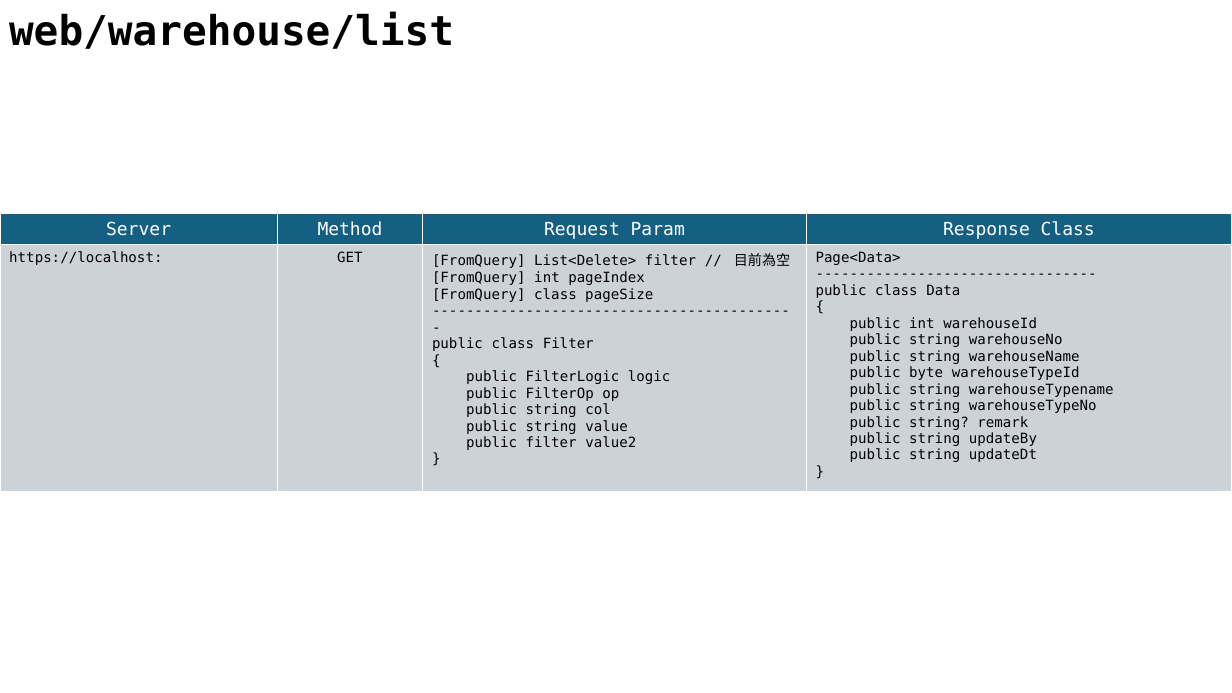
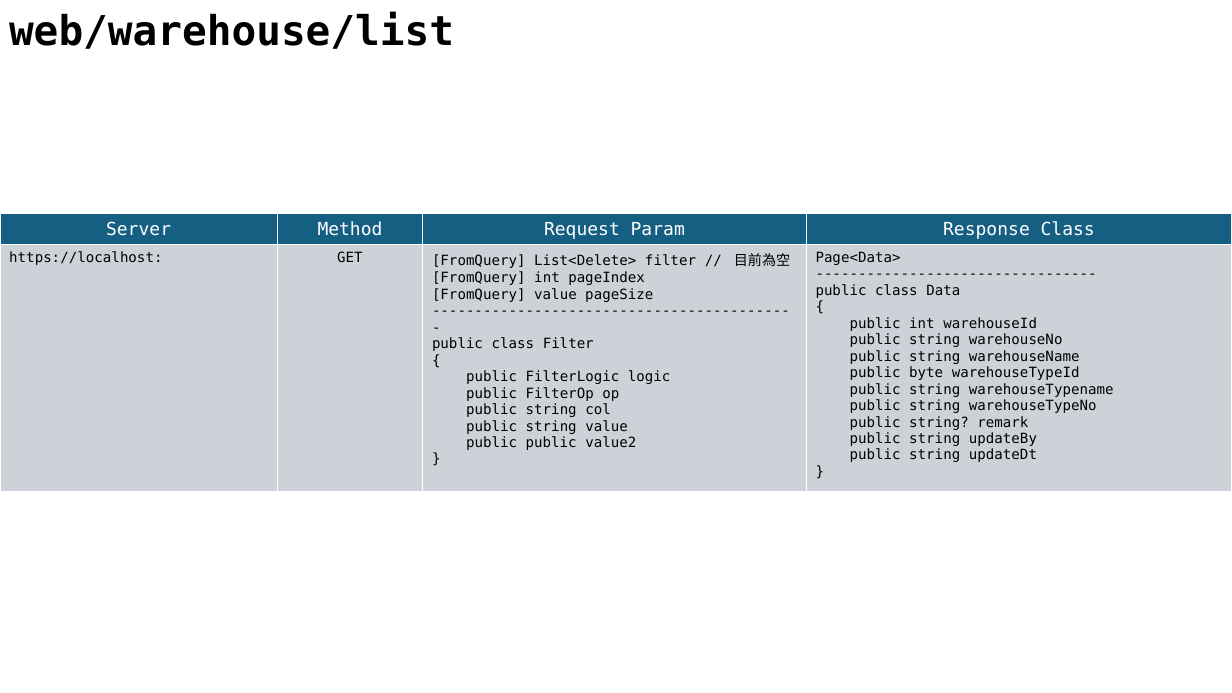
FromQuery class: class -> value
public filter: filter -> public
